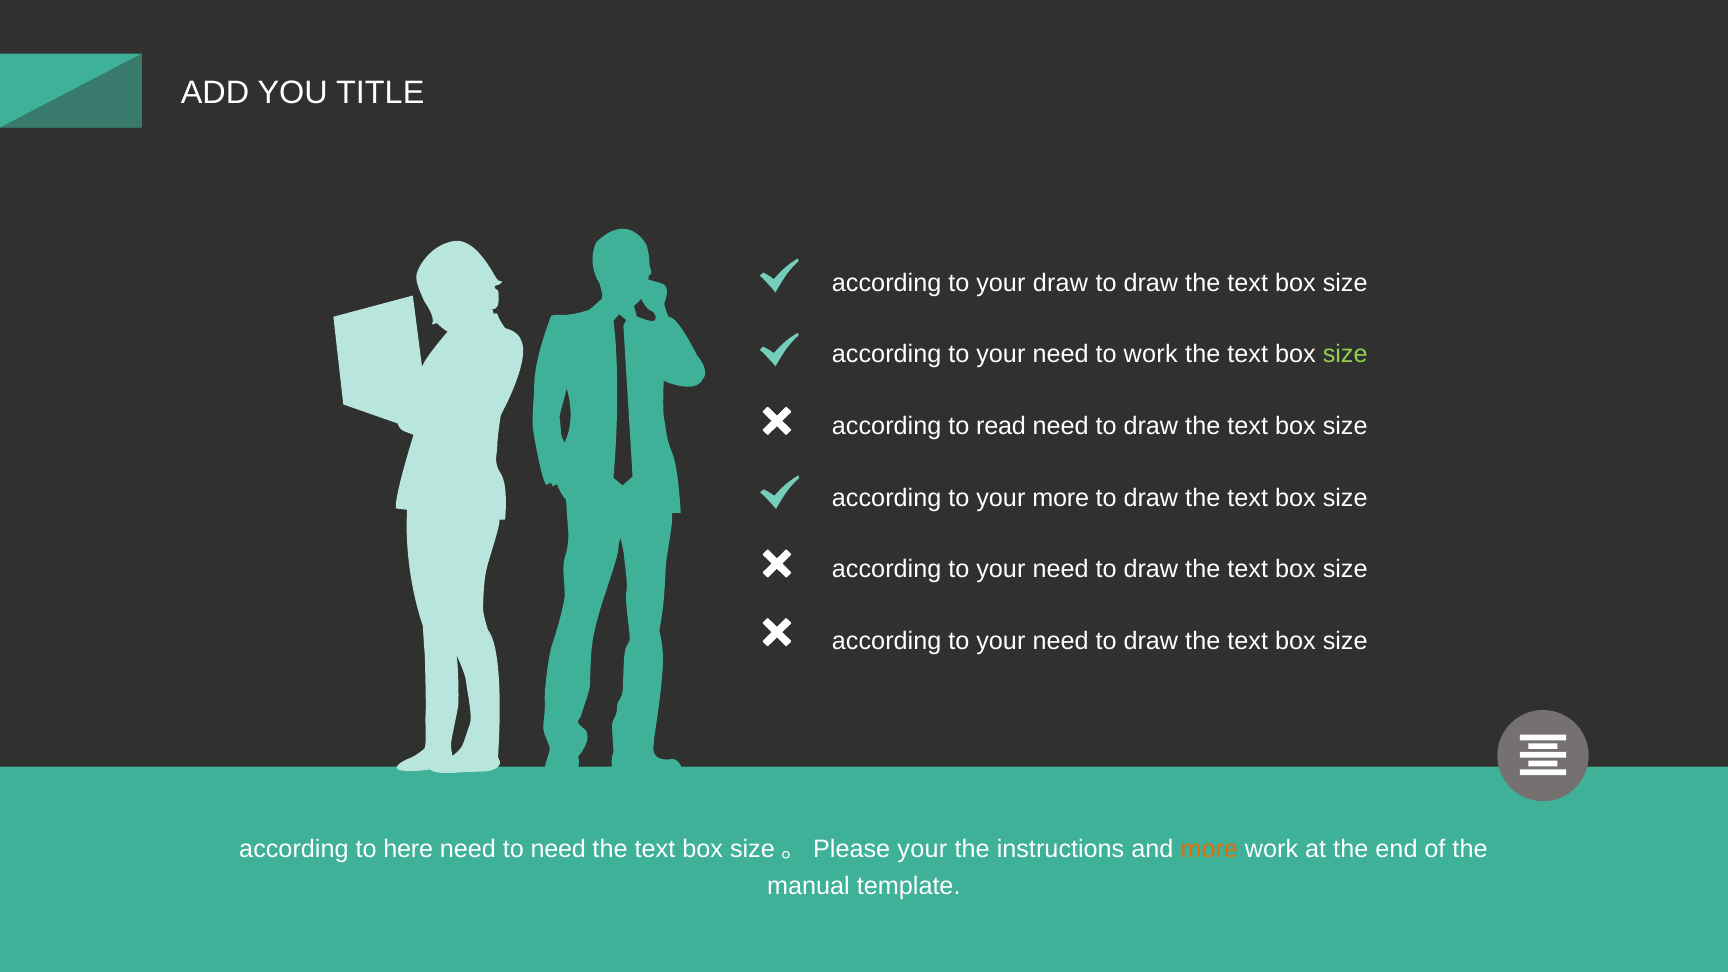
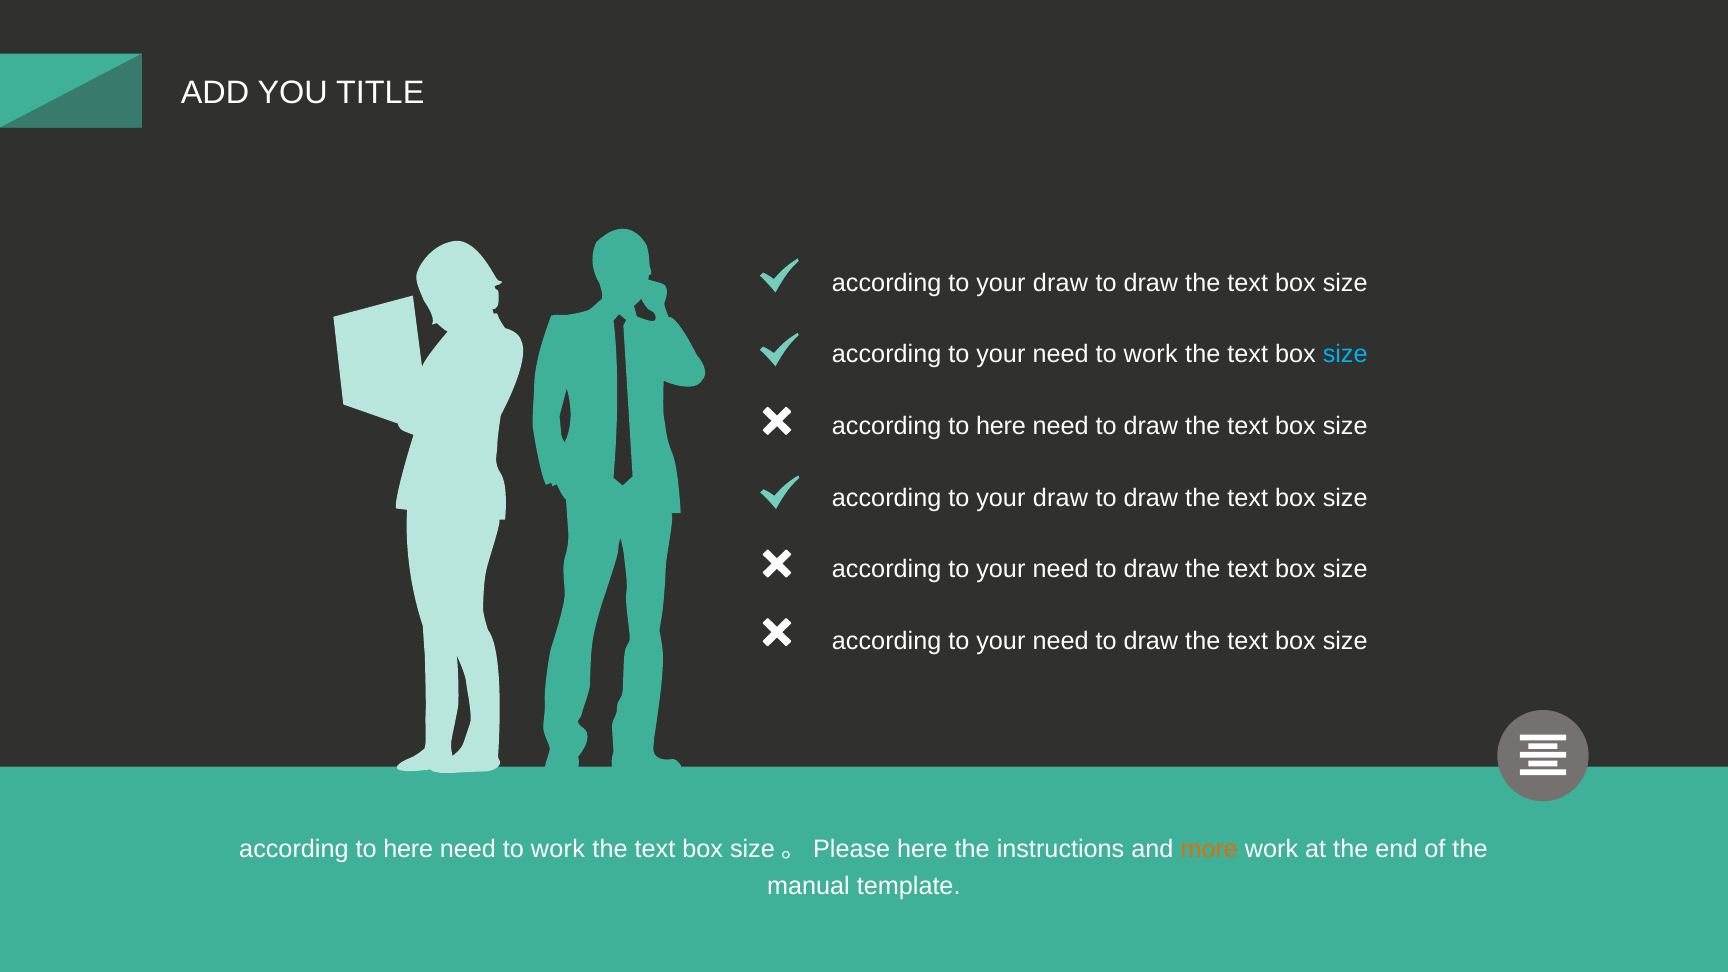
size at (1345, 355) colour: light green -> light blue
read at (1001, 426): read -> here
more at (1061, 498): more -> draw
need at (558, 849): need -> work
your at (922, 849): your -> here
